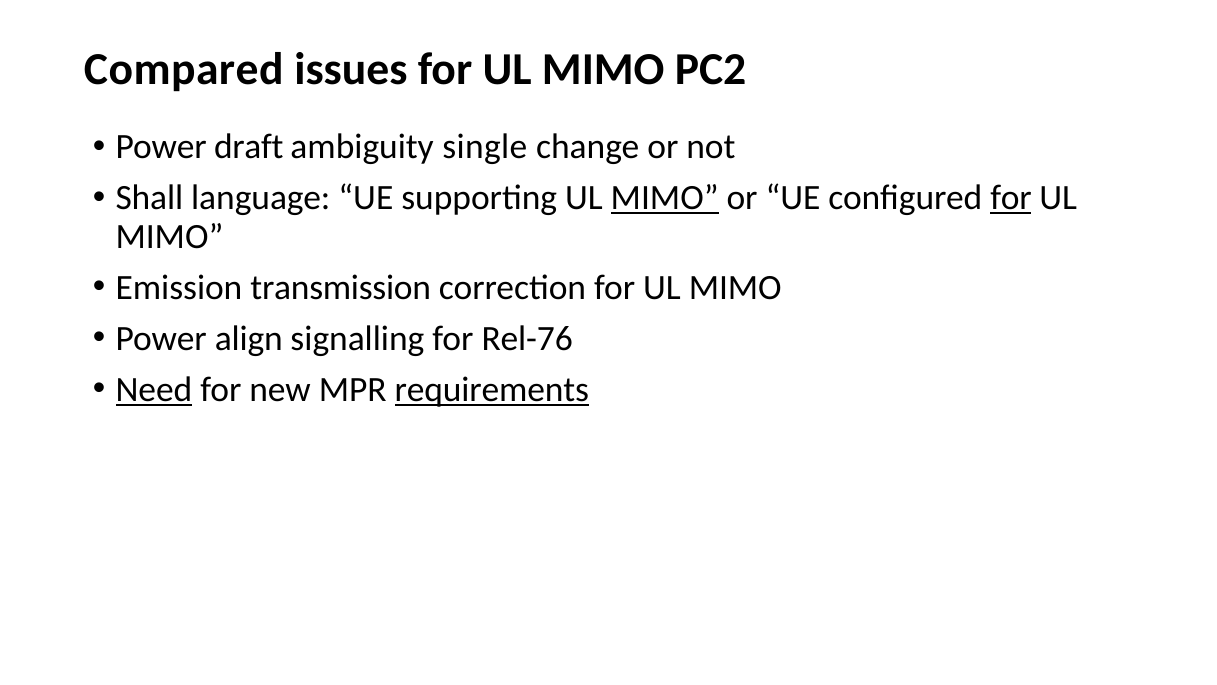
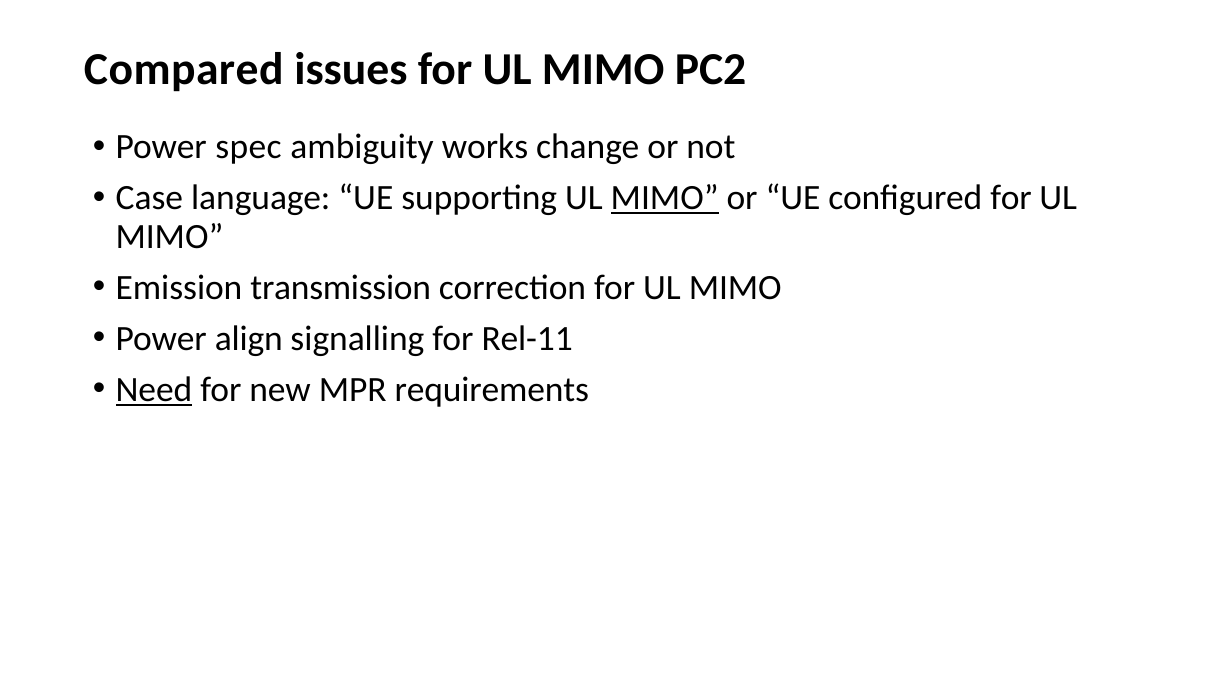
draft: draft -> spec
single: single -> works
Shall: Shall -> Case
for at (1011, 198) underline: present -> none
Rel-76: Rel-76 -> Rel-11
requirements underline: present -> none
